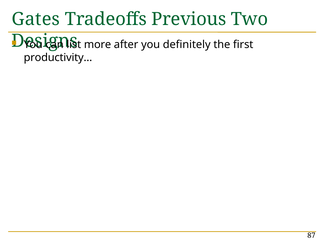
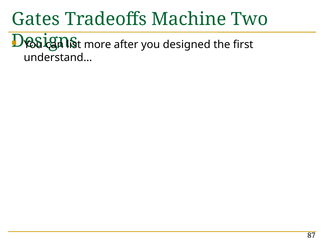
Previous: Previous -> Machine
definitely: definitely -> designed
productivity…: productivity… -> understand…
